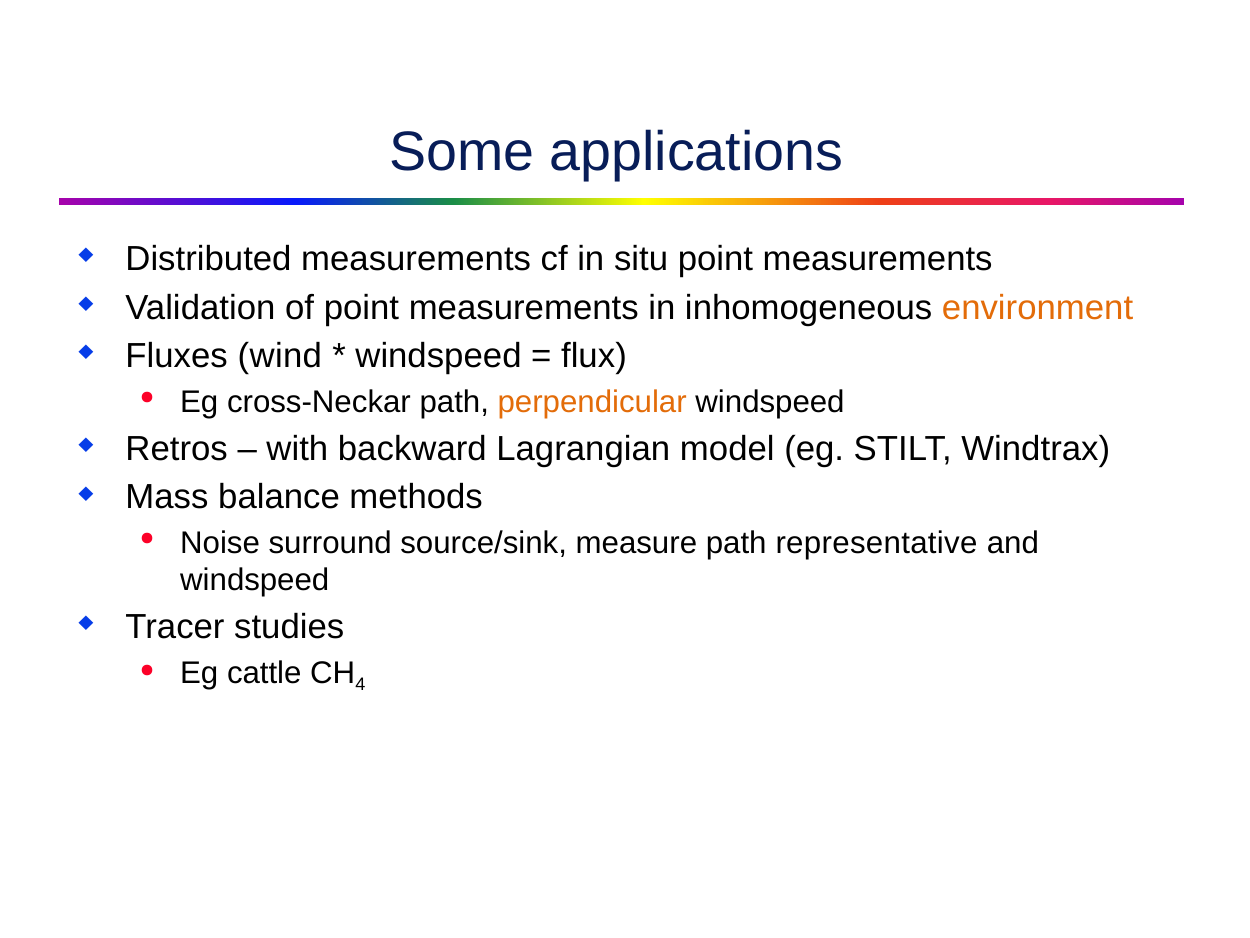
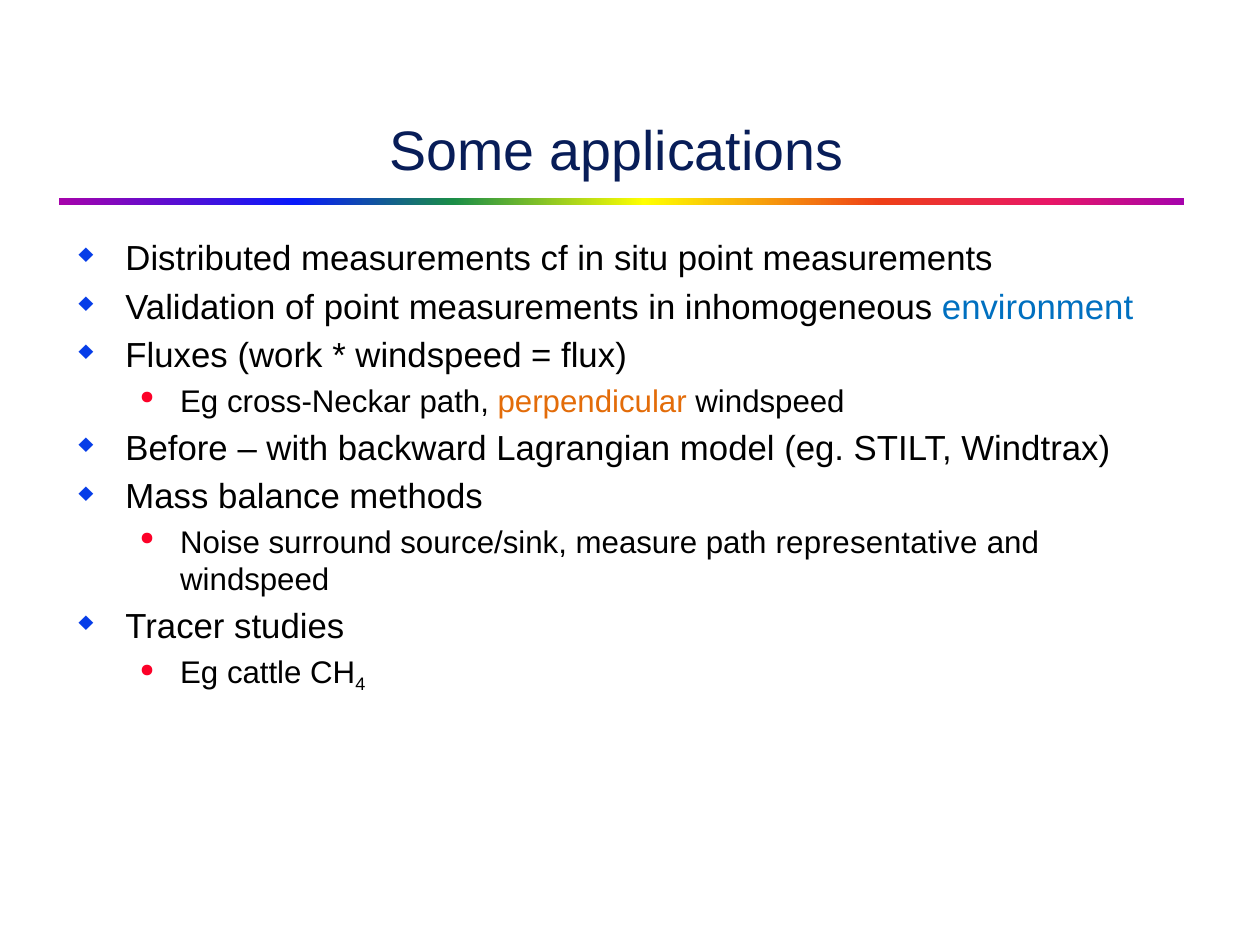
environment colour: orange -> blue
wind: wind -> work
Retros: Retros -> Before
